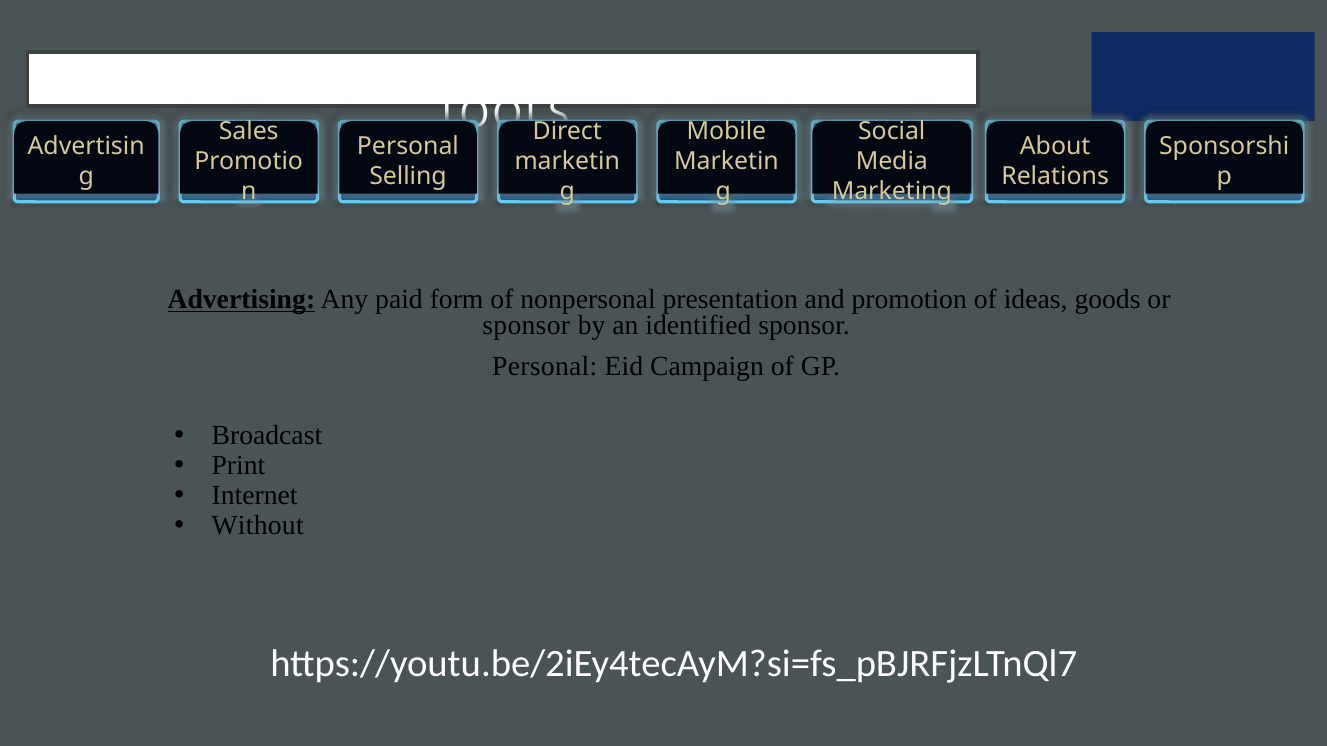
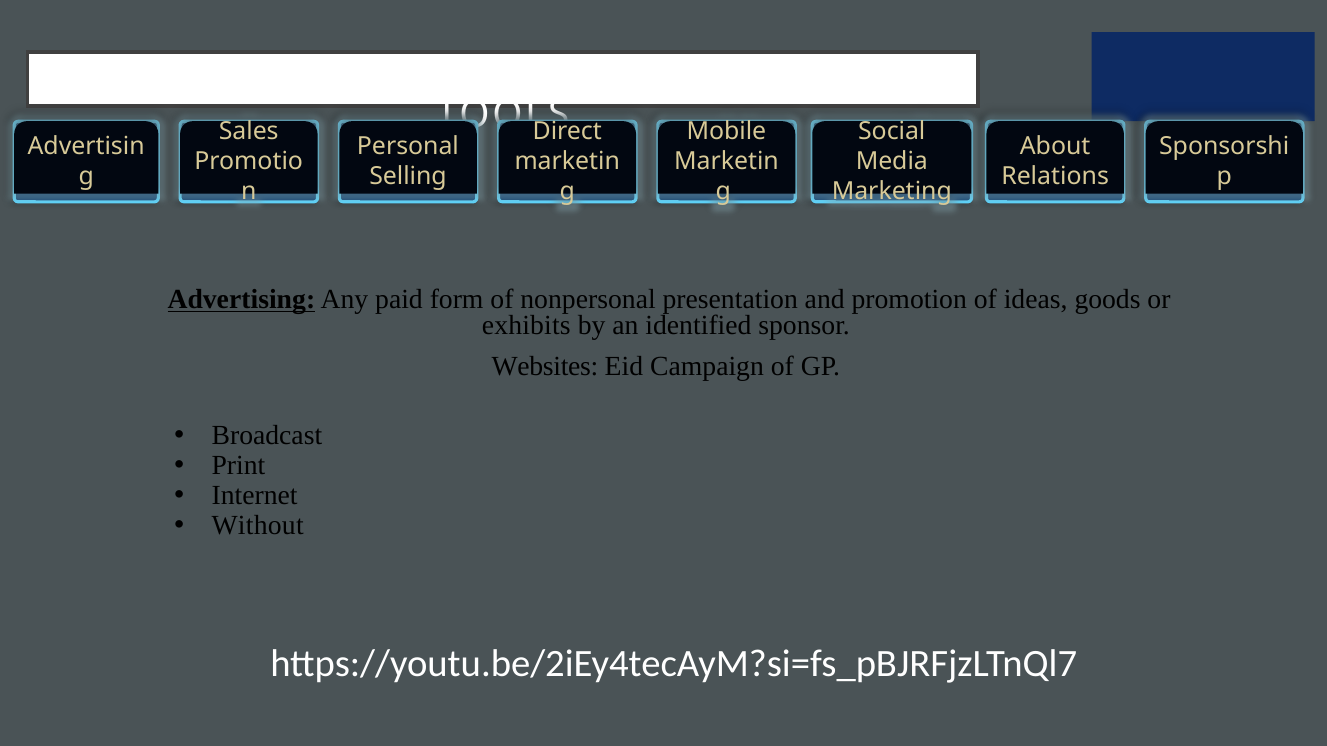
sponsor at (526, 326): sponsor -> exhibits
Personal at (545, 366): Personal -> Websites
